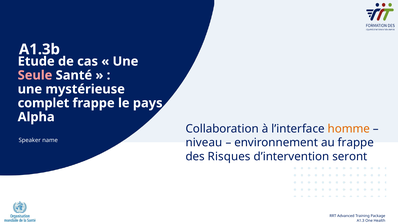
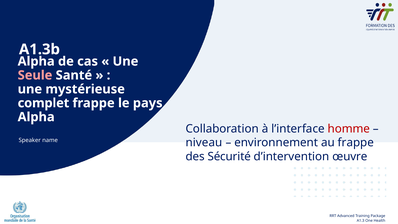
Etude at (36, 61): Etude -> Alpha
homme colour: orange -> red
Risques: Risques -> Sécurité
seront: seront -> œuvre
